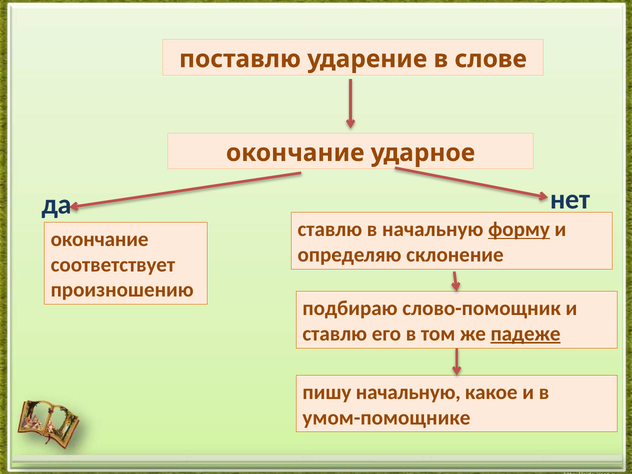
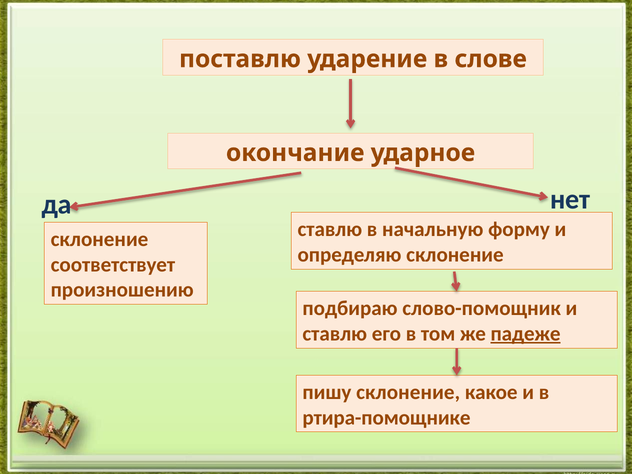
форму underline: present -> none
окончание at (100, 239): окончание -> склонение
пишу начальную: начальную -> склонение
умом-помощнике: умом-помощнике -> ртира-помощнике
